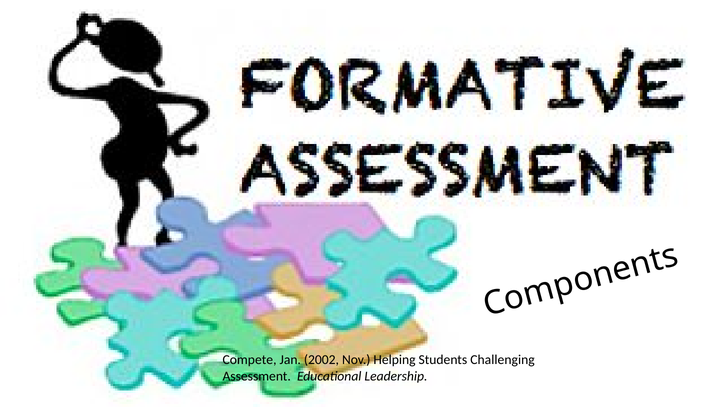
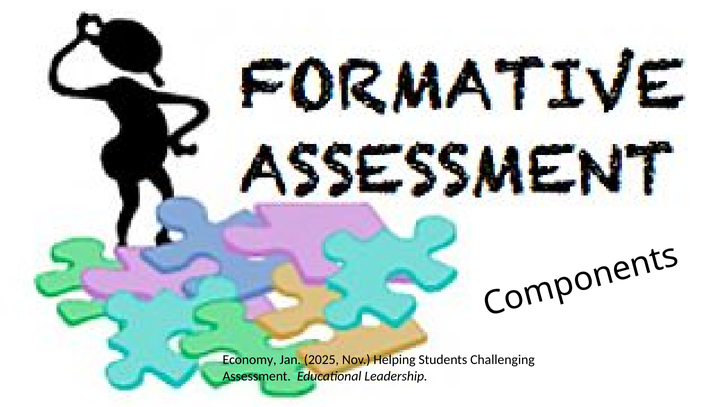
Compete: Compete -> Economy
2002: 2002 -> 2025
